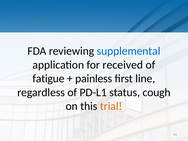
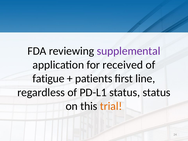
supplemental colour: blue -> purple
painless: painless -> patients
status cough: cough -> status
